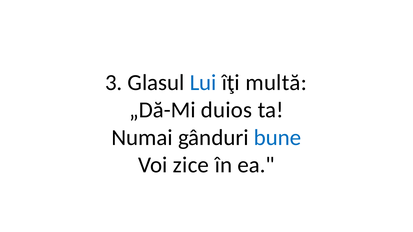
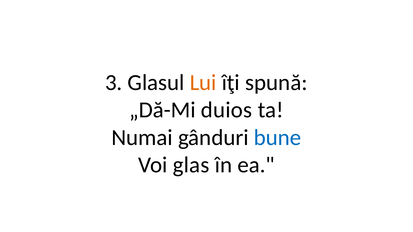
Lui colour: blue -> orange
multă: multă -> spună
zice: zice -> glas
